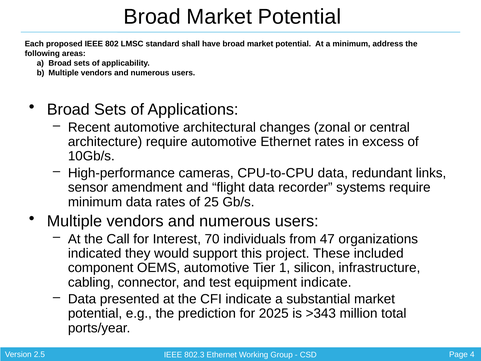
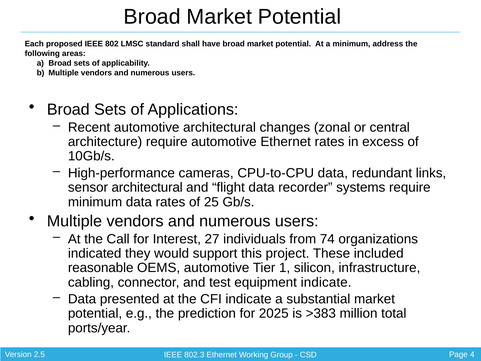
sensor amendment: amendment -> architectural
70: 70 -> 27
47: 47 -> 74
component: component -> reasonable
>343: >343 -> >383
